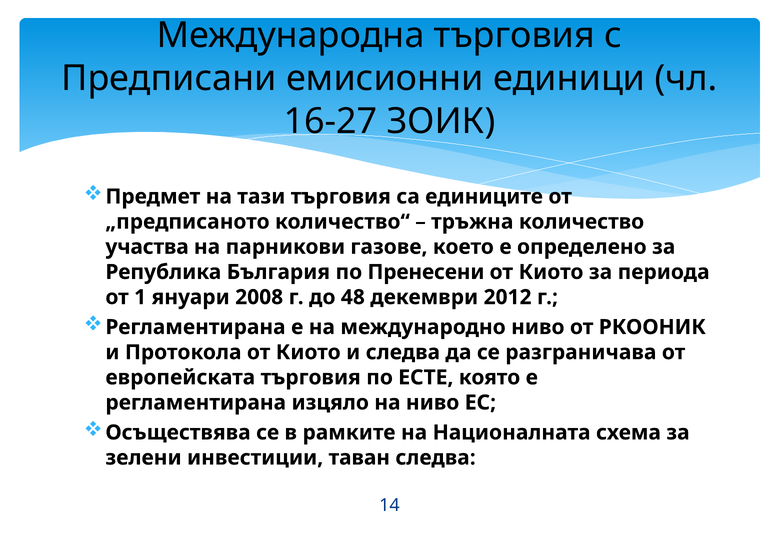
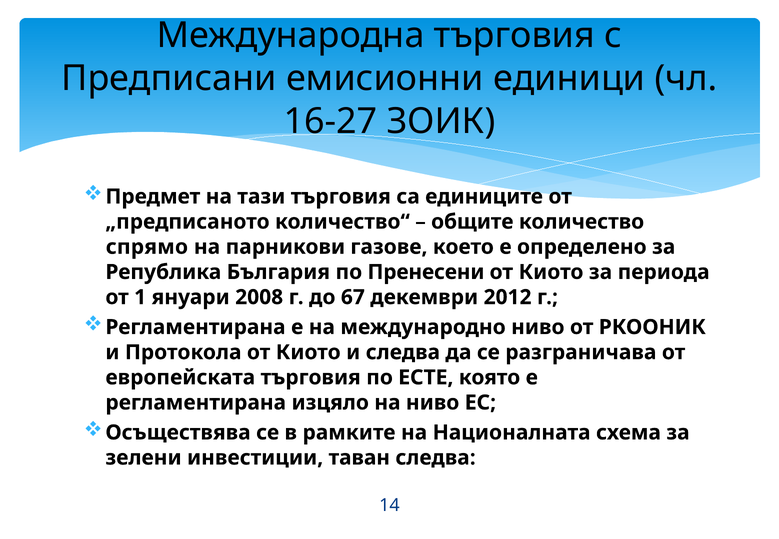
тръжна: тръжна -> общите
участва: участва -> спрямо
48: 48 -> 67
